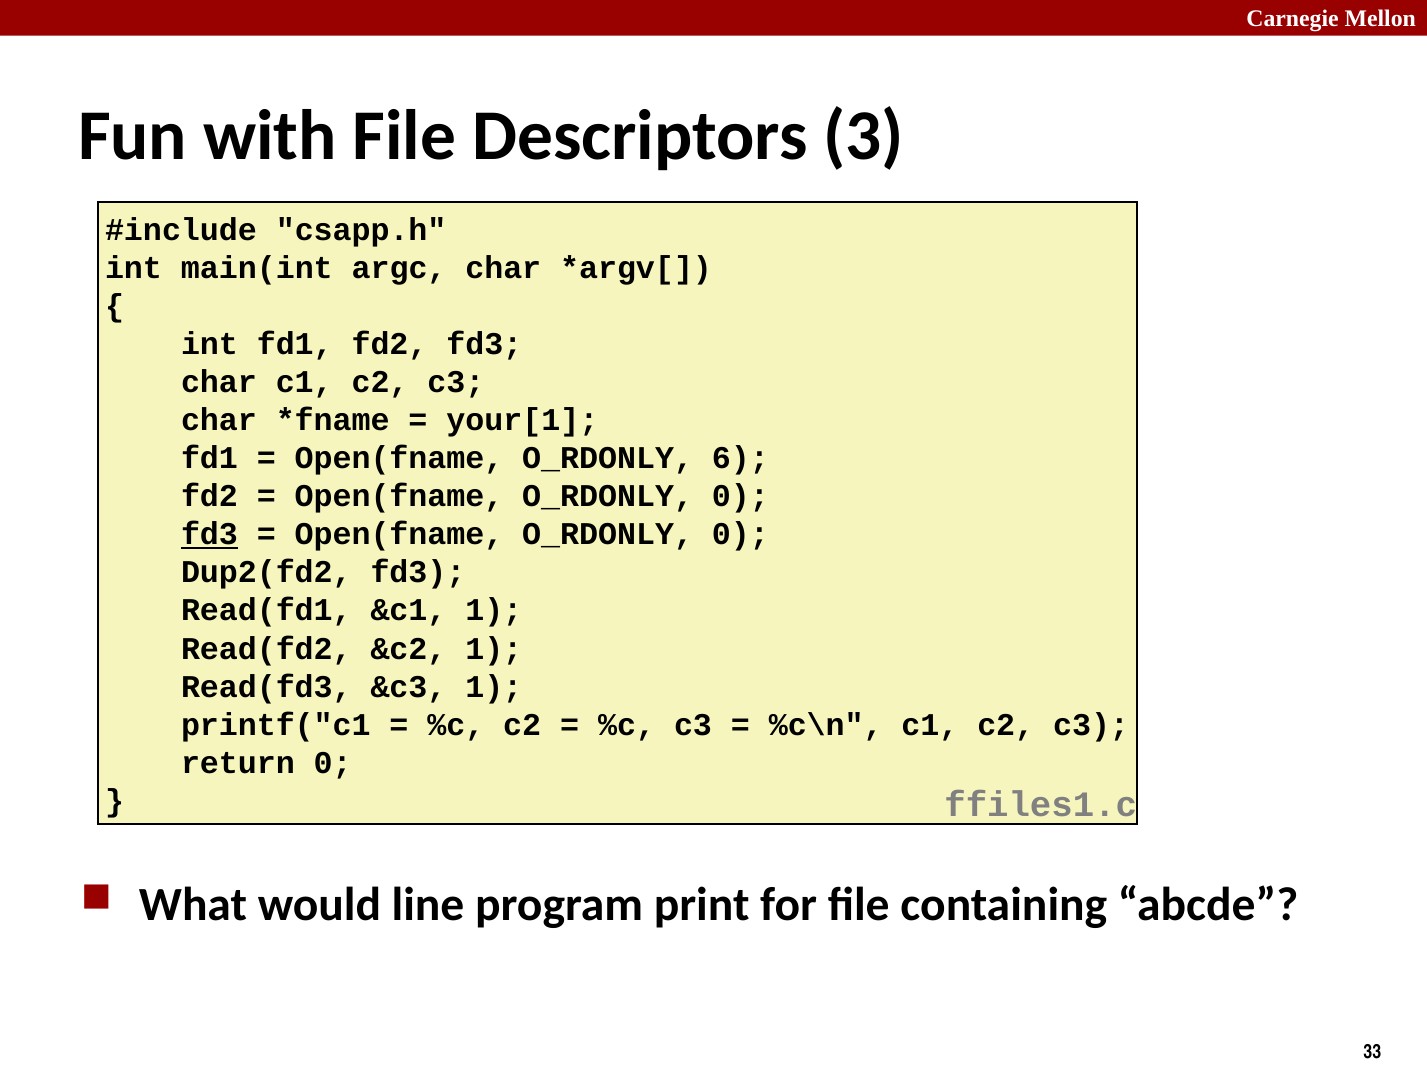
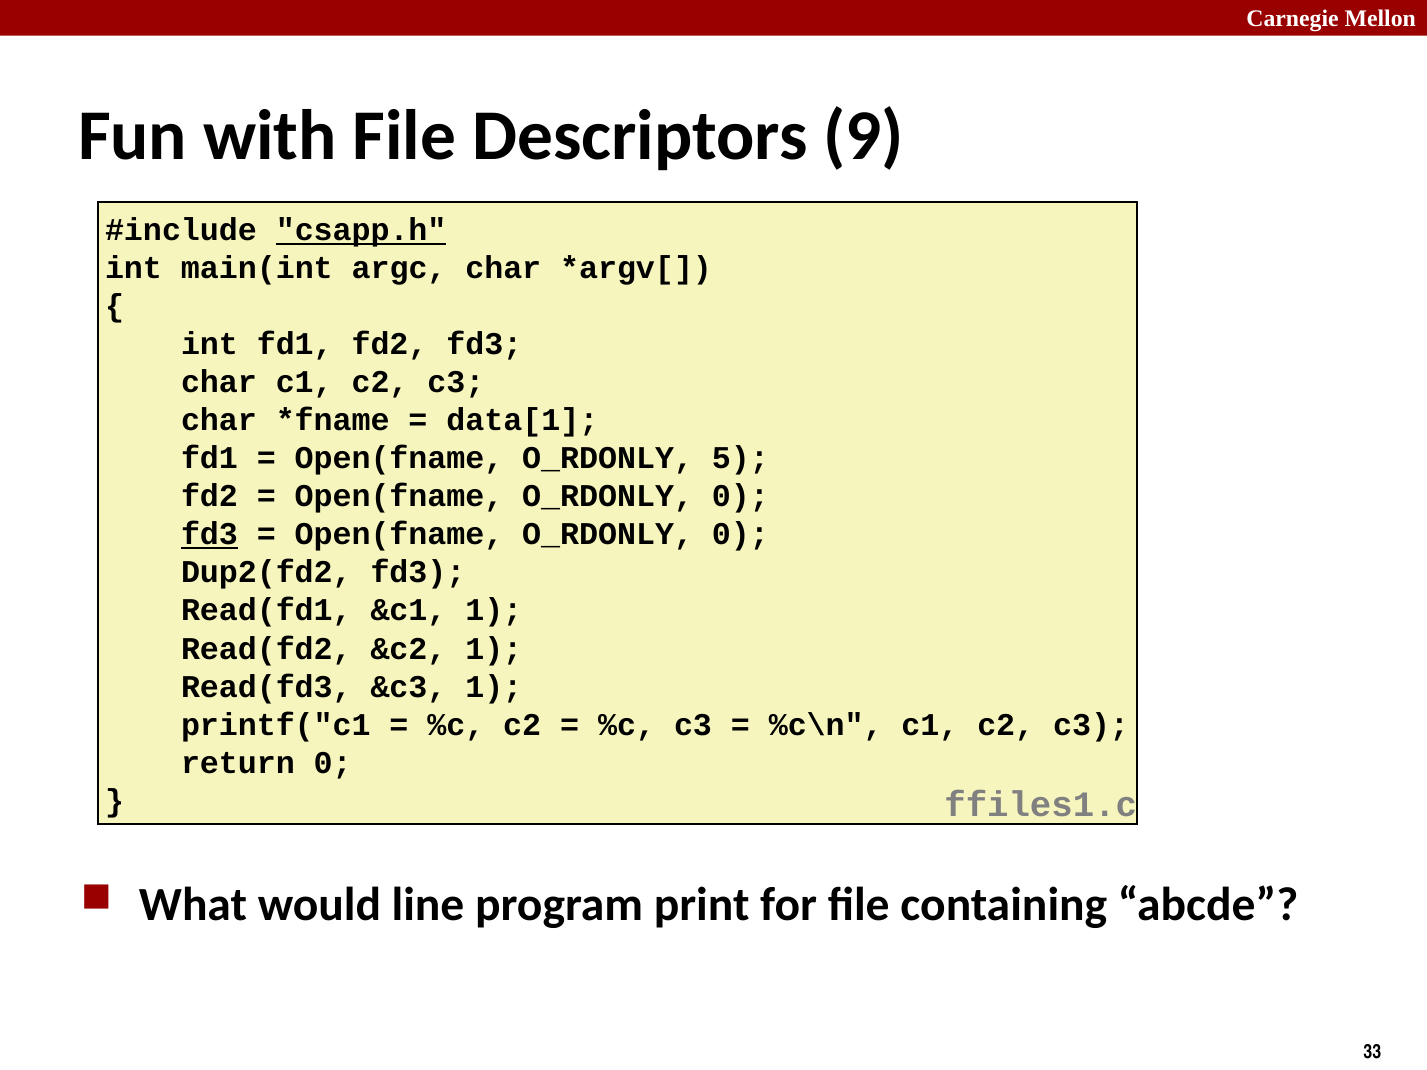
3: 3 -> 9
csapp.h underline: none -> present
your[1: your[1 -> data[1
6: 6 -> 5
